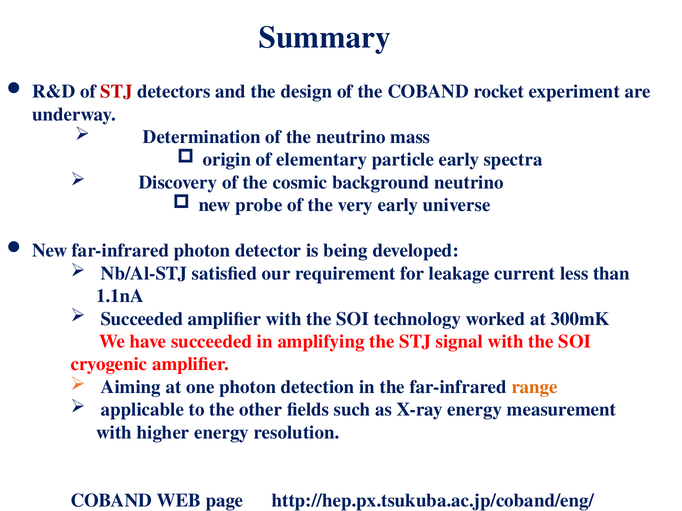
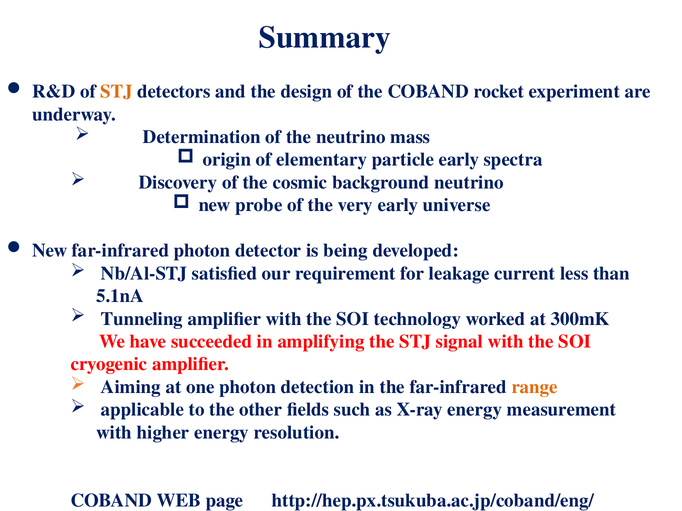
STJ at (117, 92) colour: red -> orange
1.1nA: 1.1nA -> 5.1nA
Succeeded at (142, 319): Succeeded -> Tunneling
